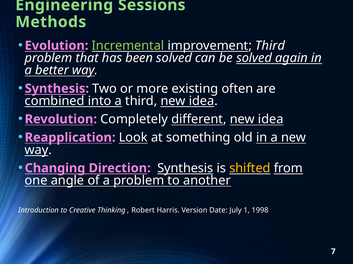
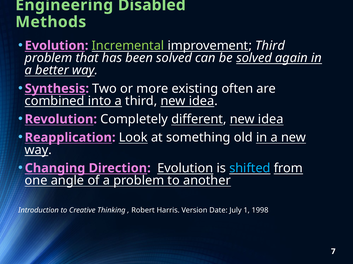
Sessions: Sessions -> Disabled
Direction Synthesis: Synthesis -> Evolution
shifted colour: yellow -> light blue
